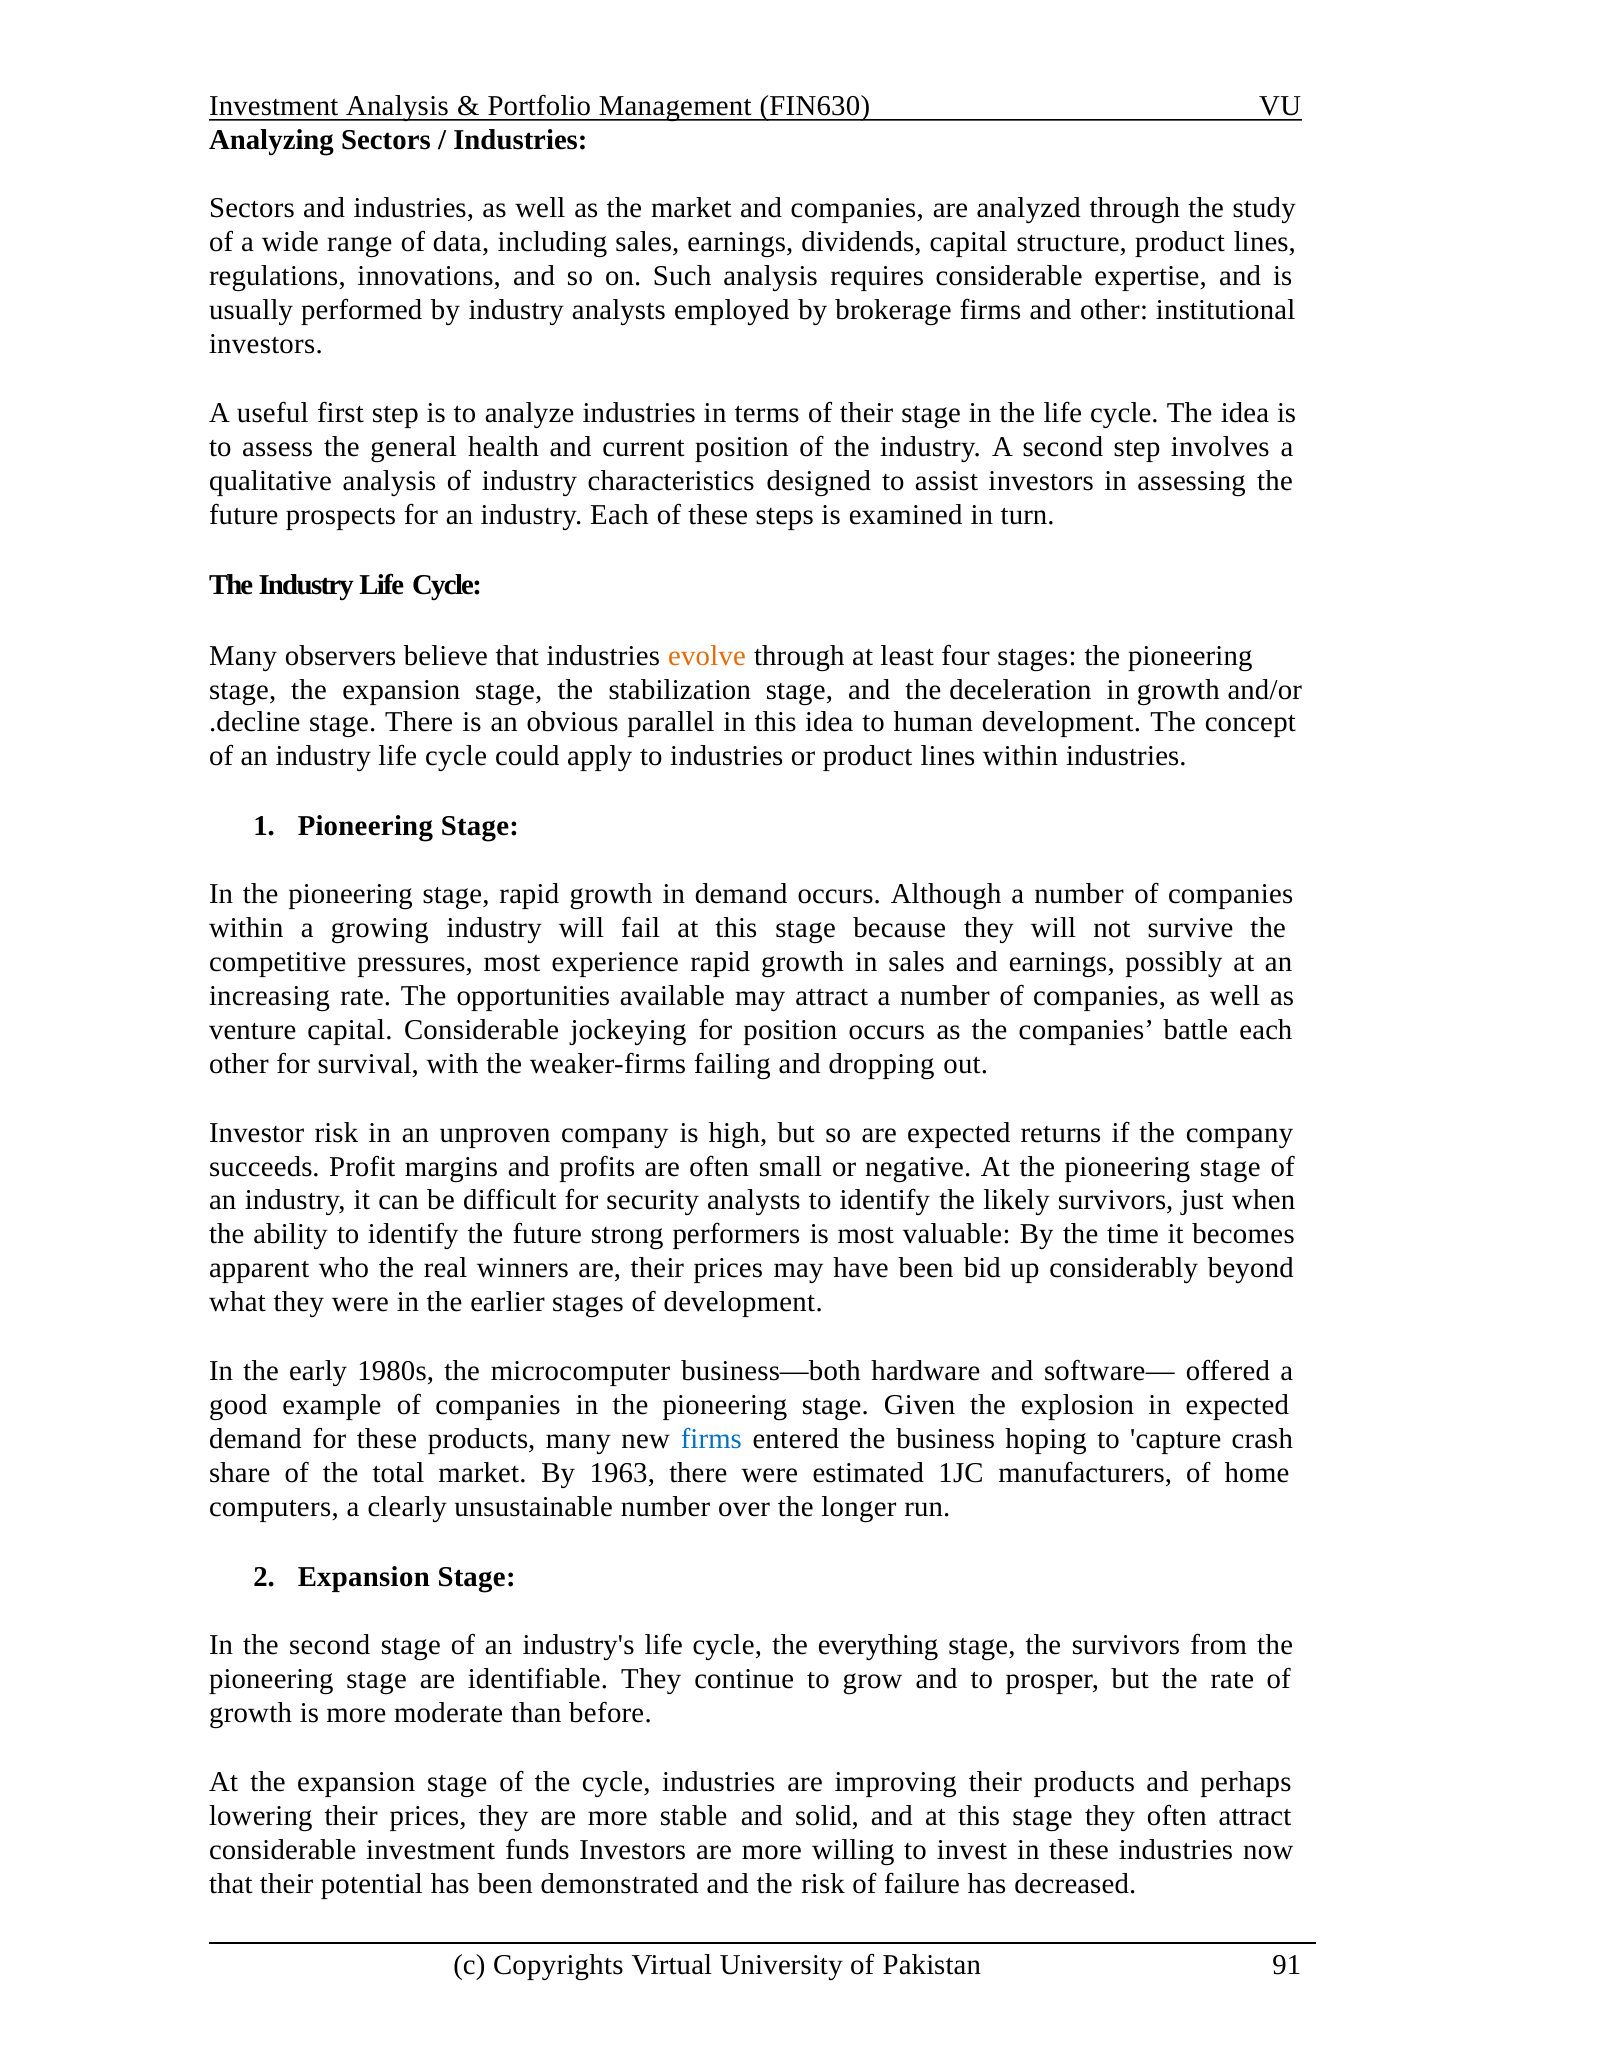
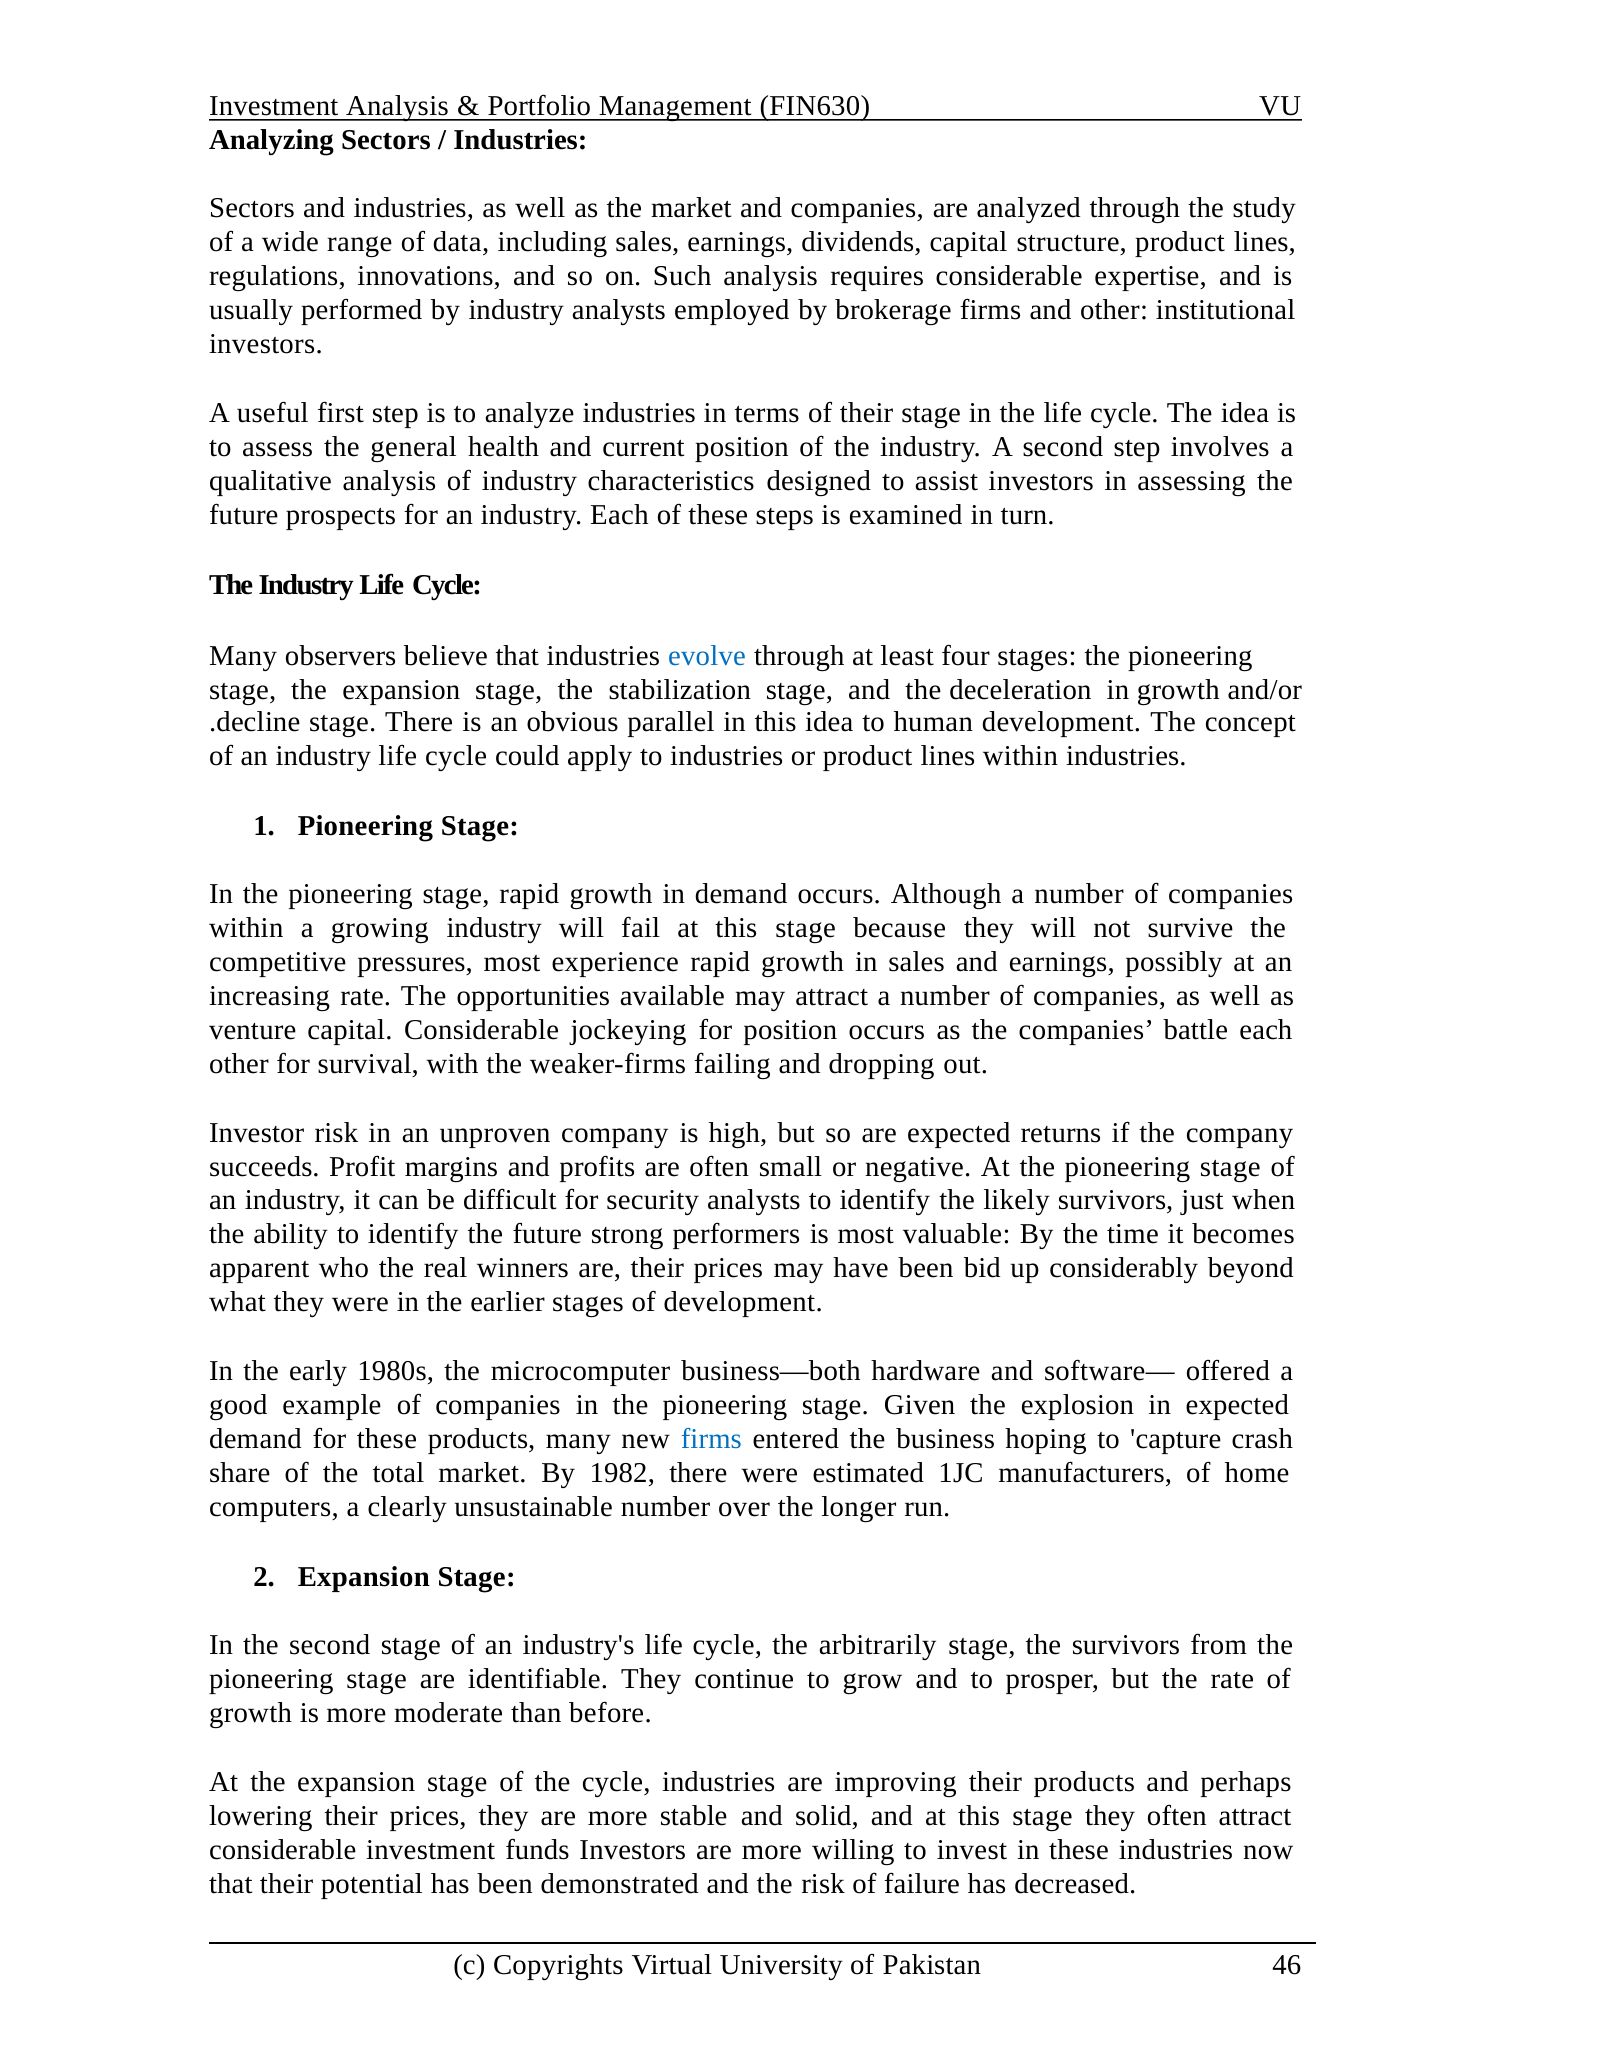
evolve colour: orange -> blue
1963: 1963 -> 1982
everything: everything -> arbitrarily
91: 91 -> 46
